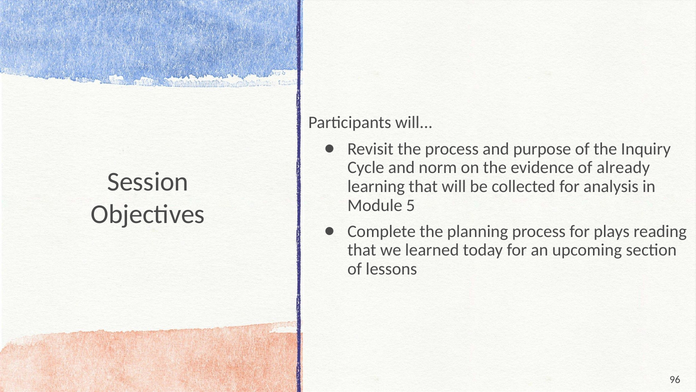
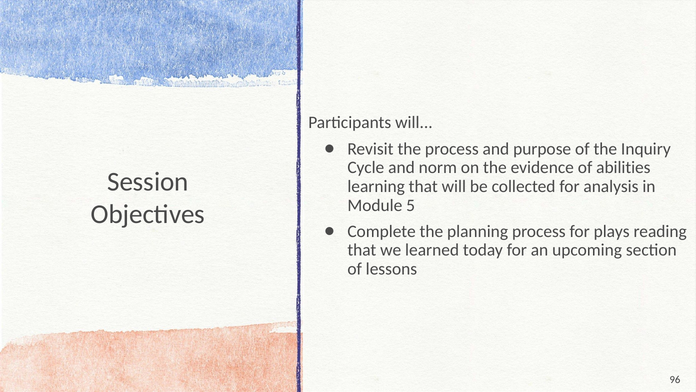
already: already -> abilities
